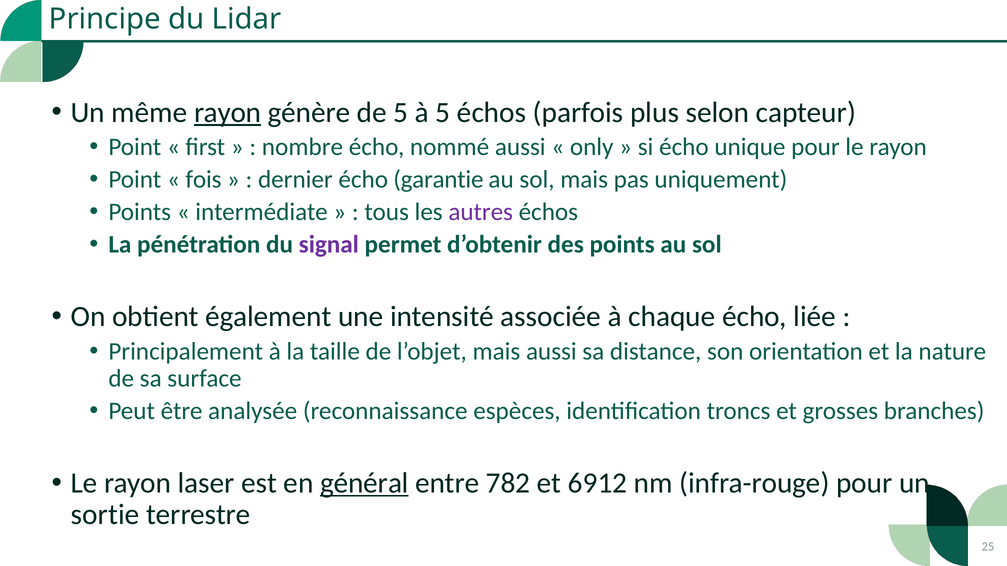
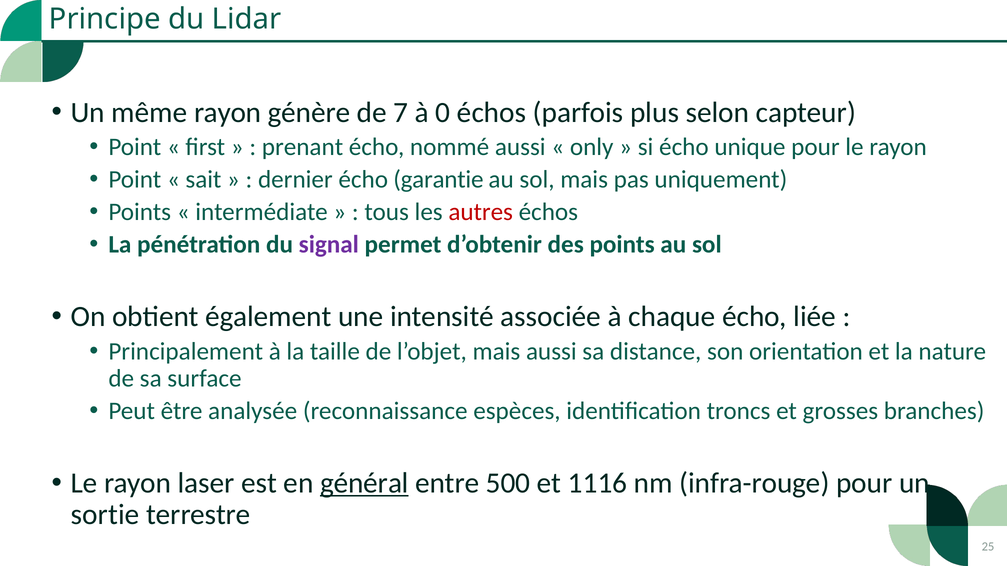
rayon at (228, 113) underline: present -> none
de 5: 5 -> 7
à 5: 5 -> 0
nombre: nombre -> prenant
fois: fois -> sait
autres colour: purple -> red
782: 782 -> 500
6912: 6912 -> 1116
